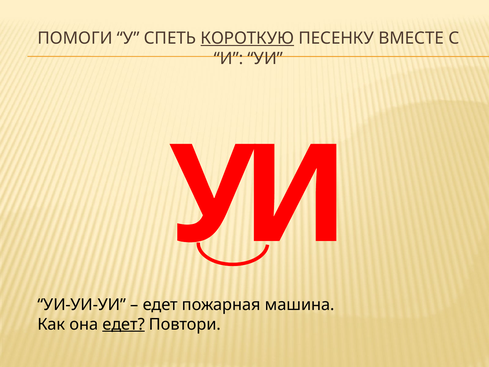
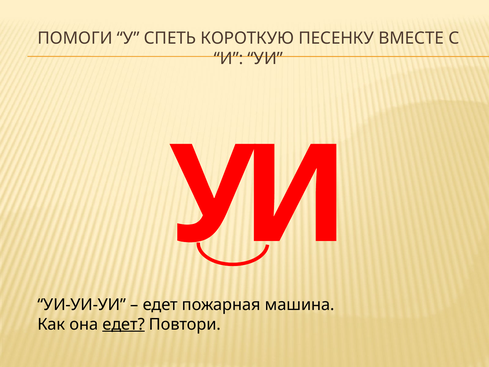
КОРОТКУЮ underline: present -> none
